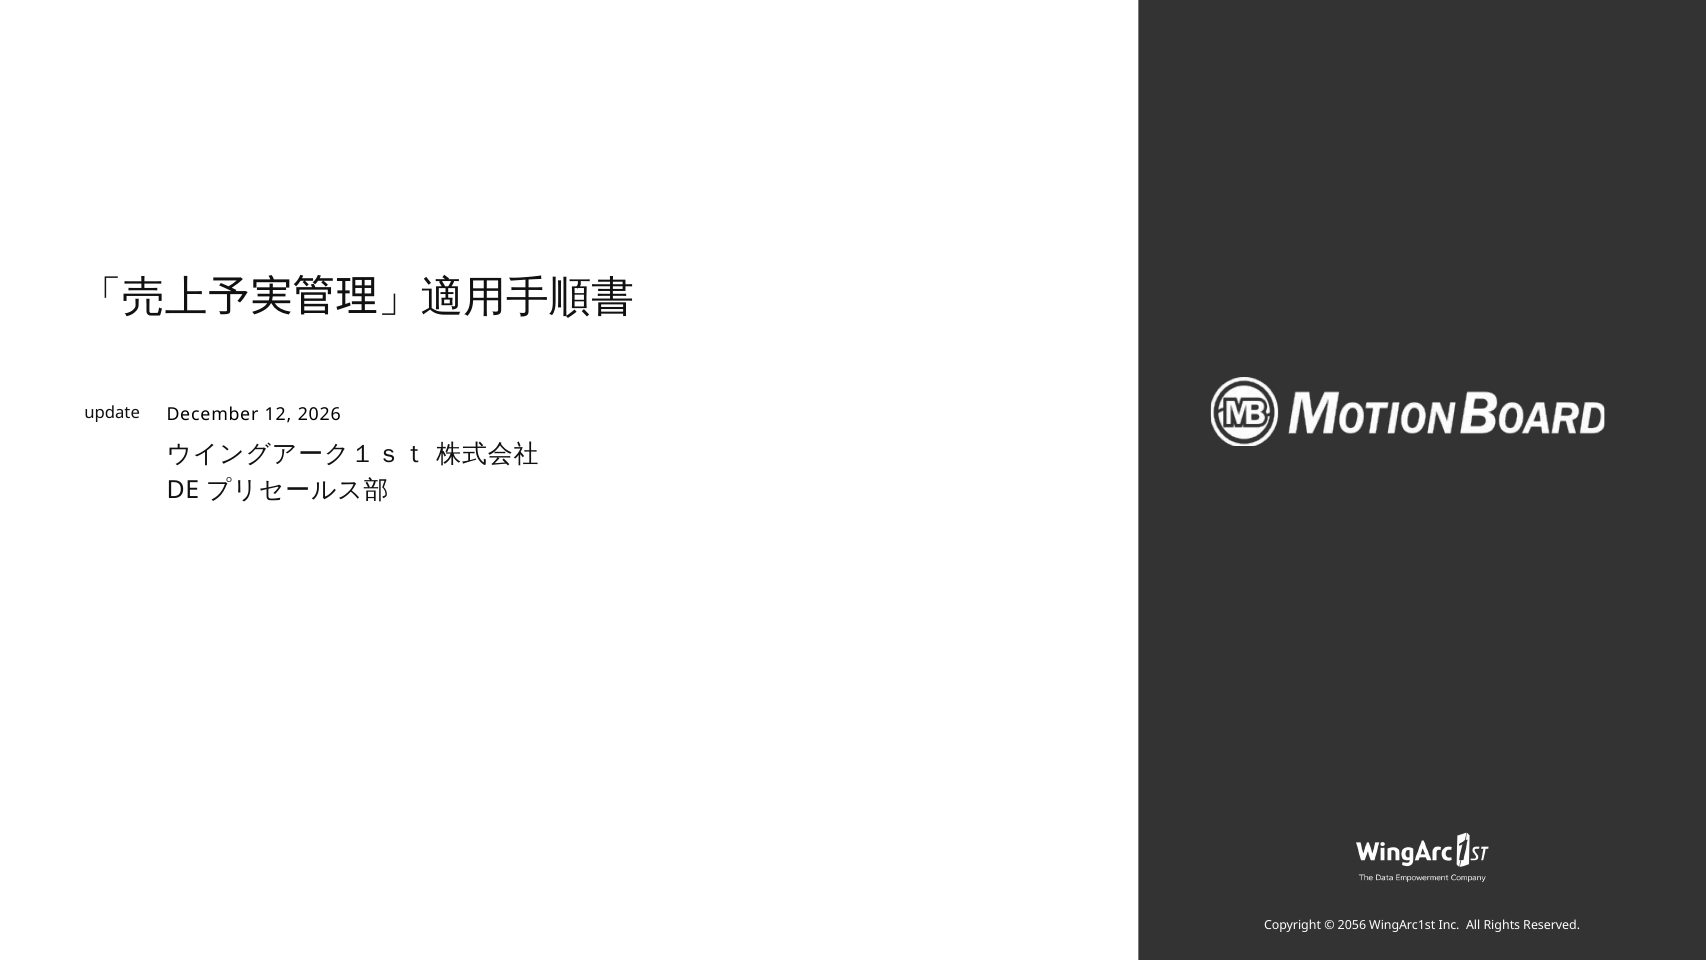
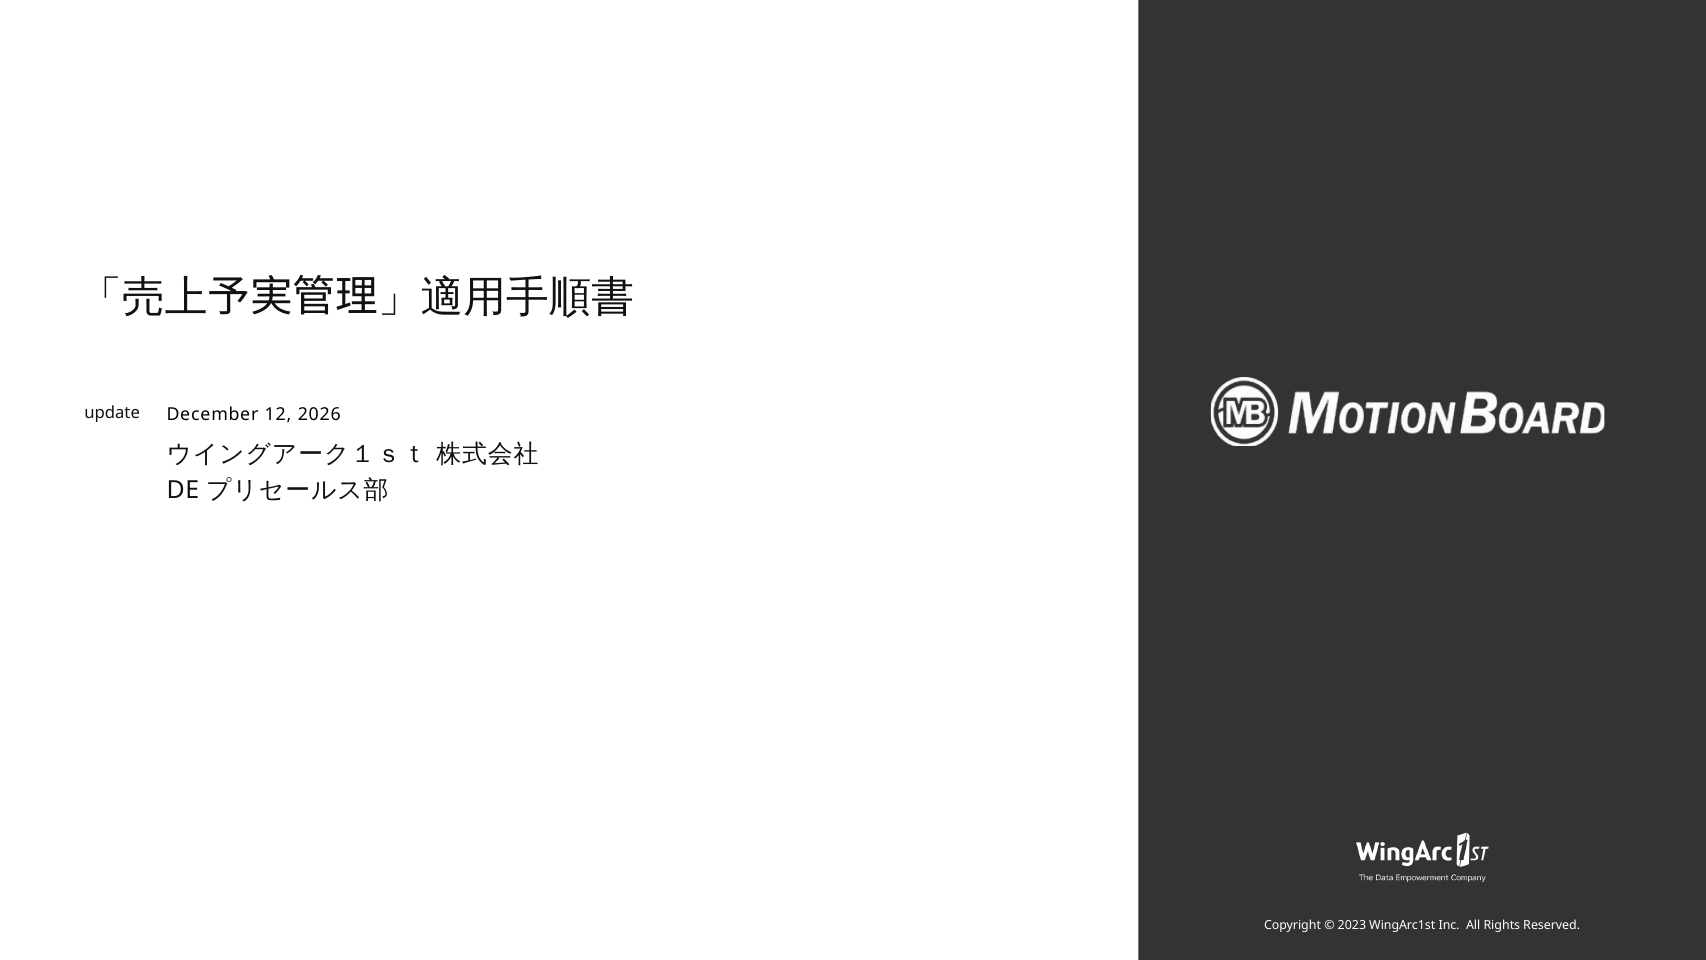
2056: 2056 -> 2023
